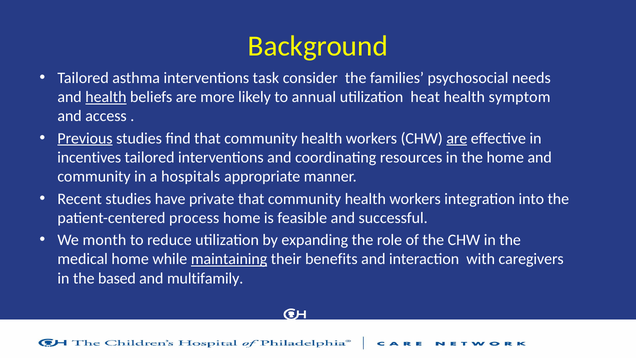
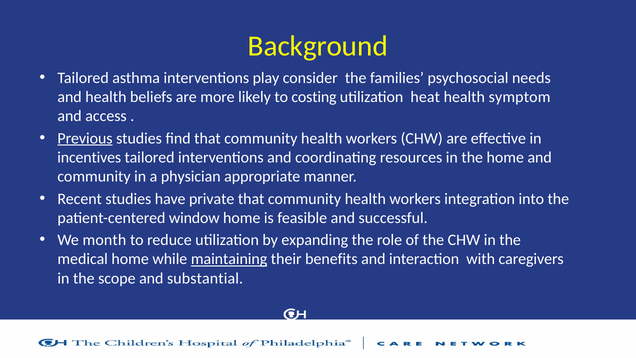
task: task -> play
health at (106, 97) underline: present -> none
annual: annual -> costing
are at (457, 138) underline: present -> none
hospitals: hospitals -> physician
process: process -> window
based: based -> scope
multifamily: multifamily -> substantial
